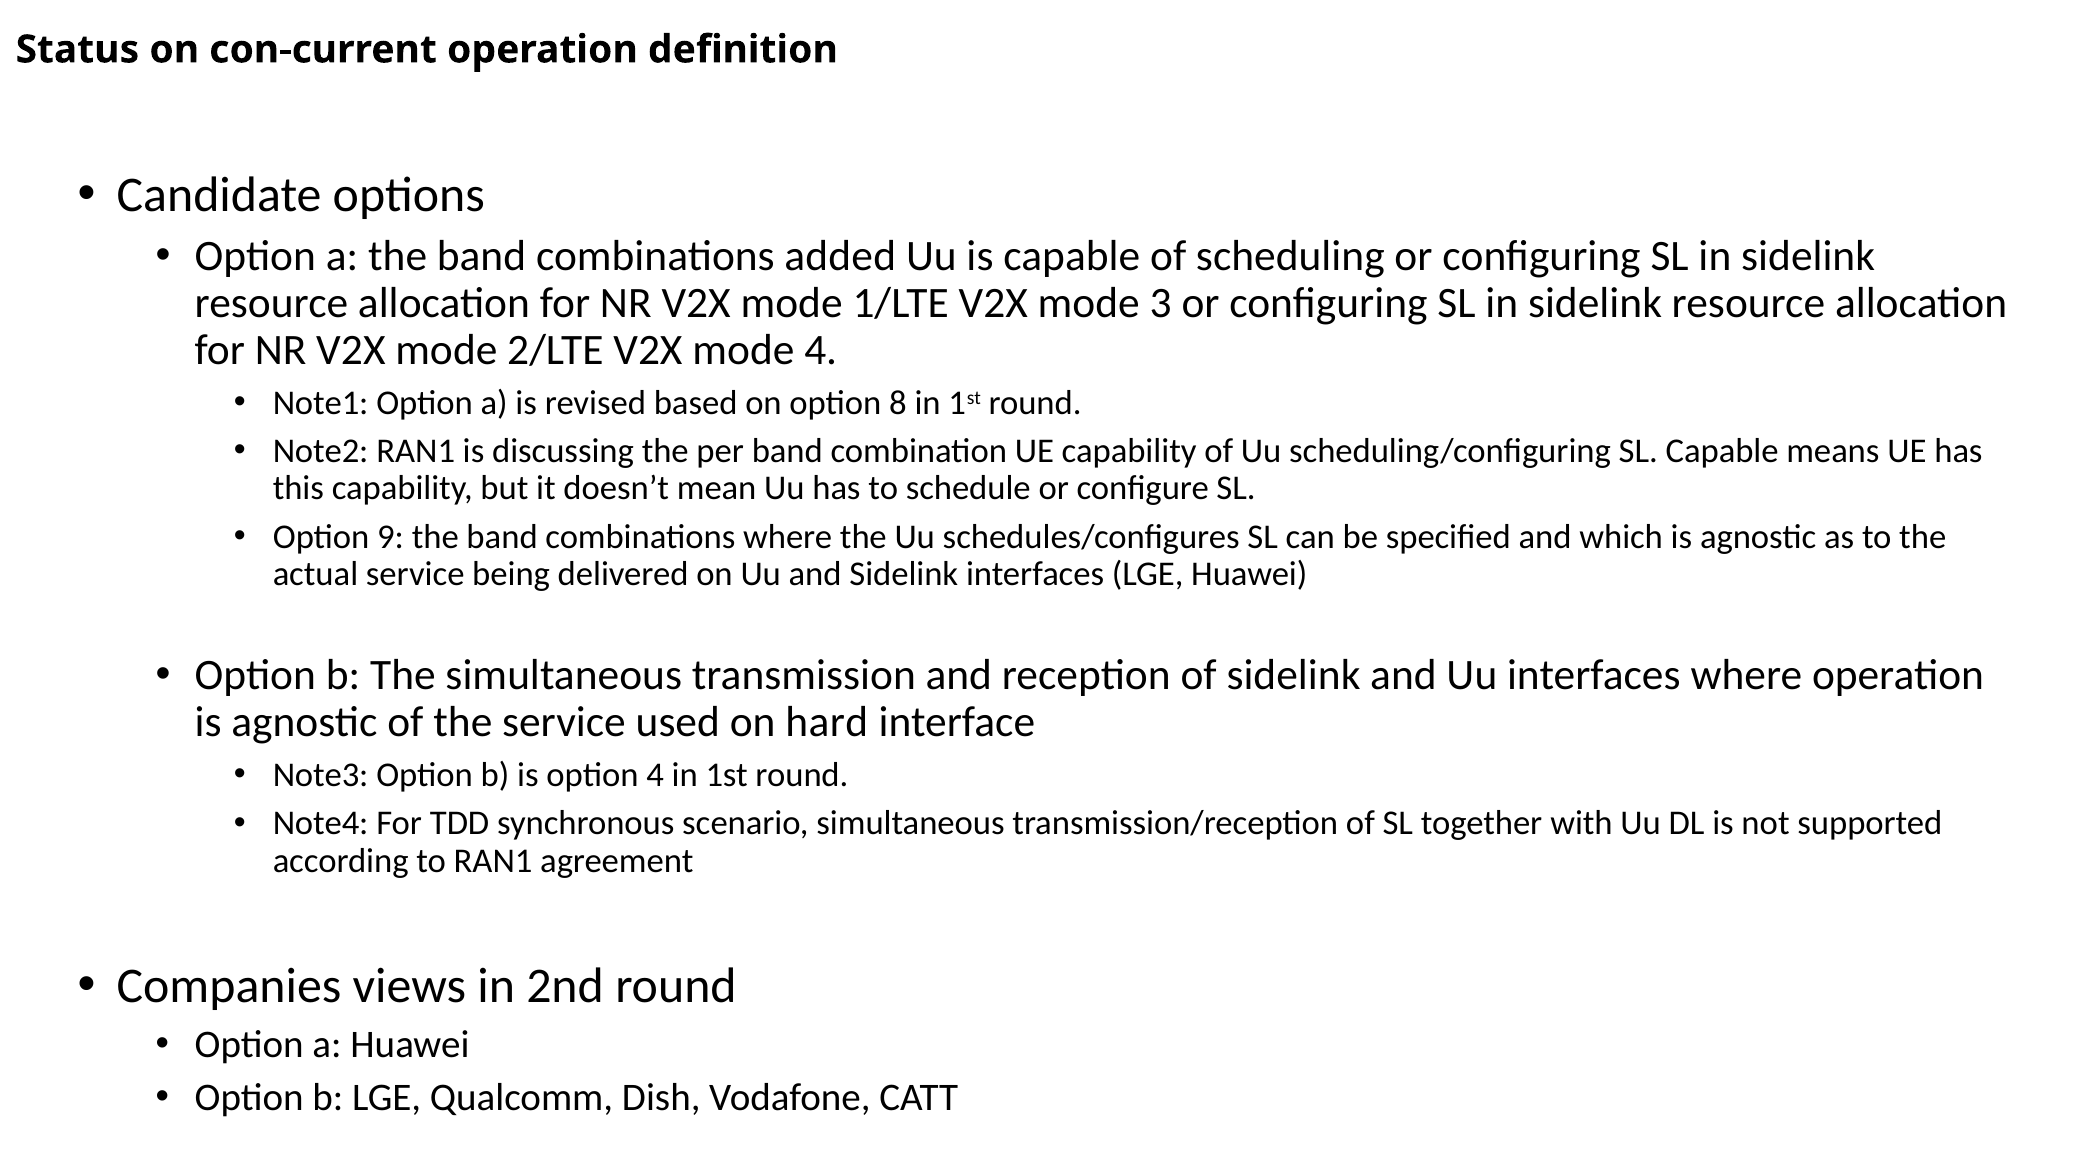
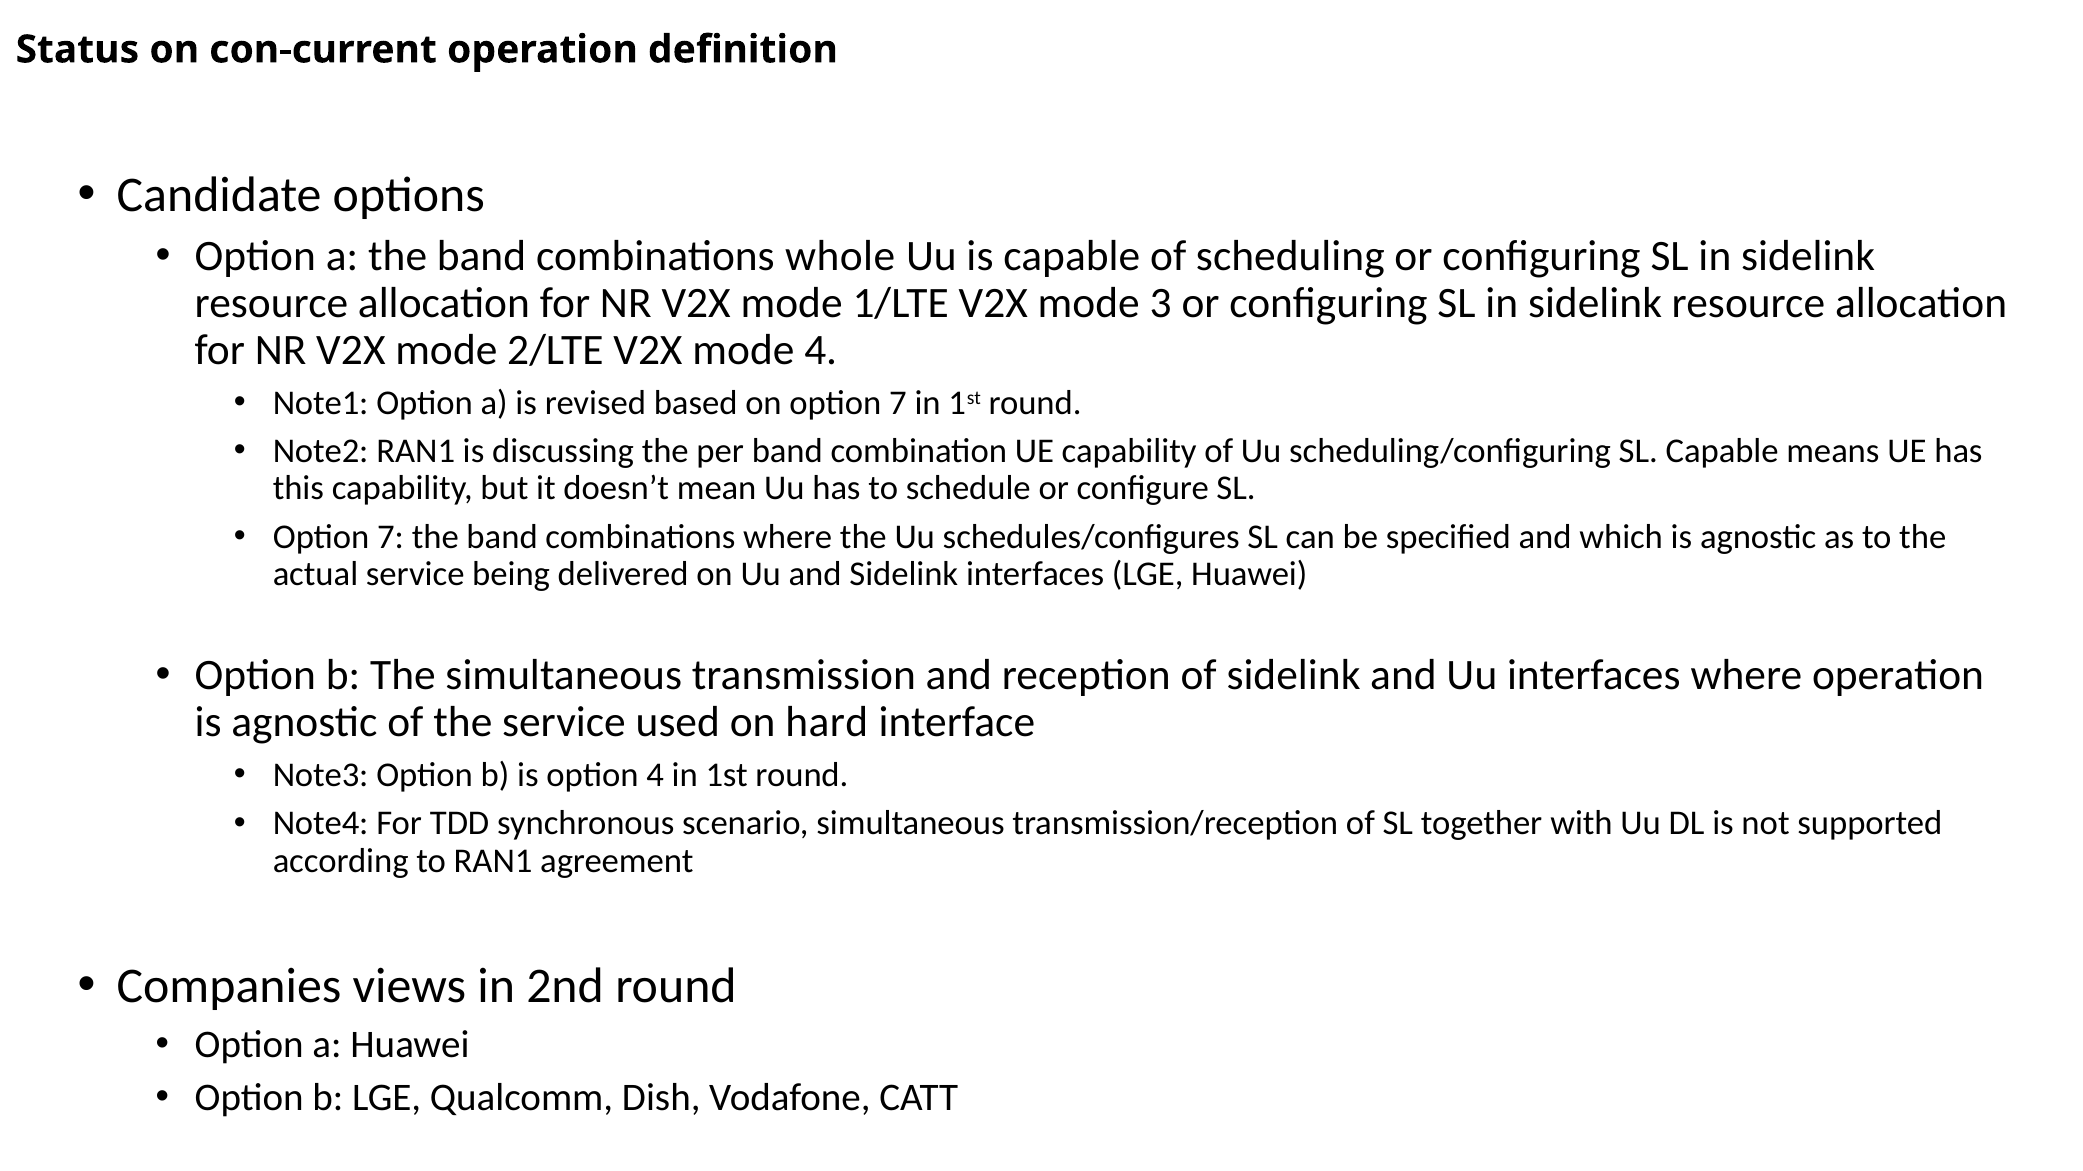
added: added -> whole
on option 8: 8 -> 7
9 at (391, 537): 9 -> 7
